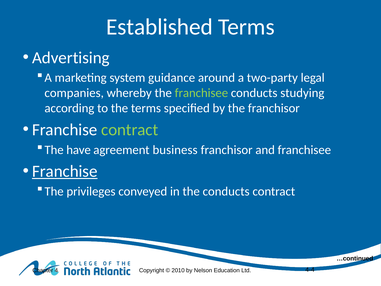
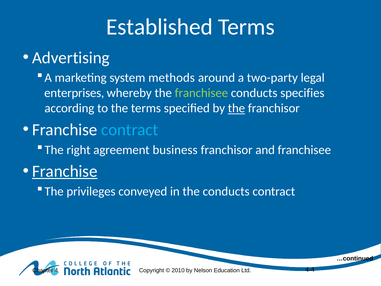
guidance: guidance -> methods
companies: companies -> enterprises
studying: studying -> specifies
the at (236, 108) underline: none -> present
contract at (130, 130) colour: light green -> light blue
have: have -> right
